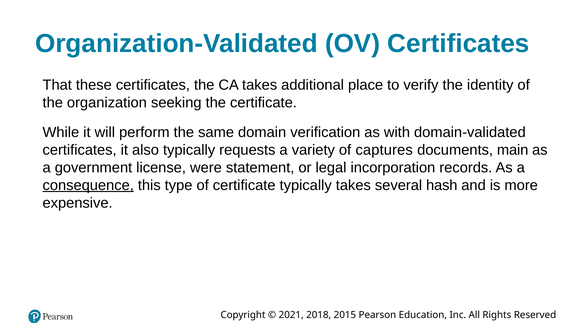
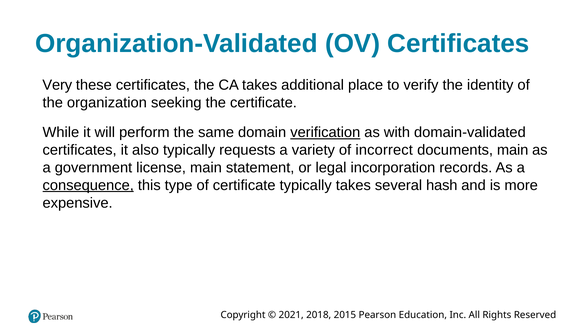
That: That -> Very
verification underline: none -> present
captures: captures -> incorrect
license were: were -> main
